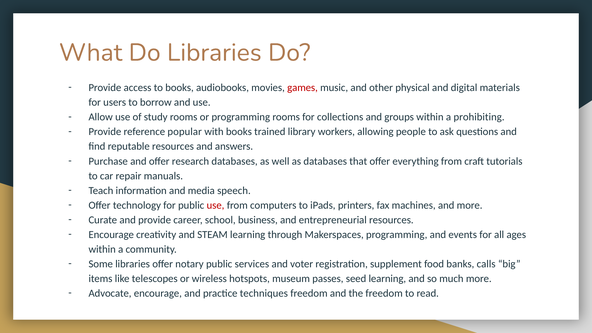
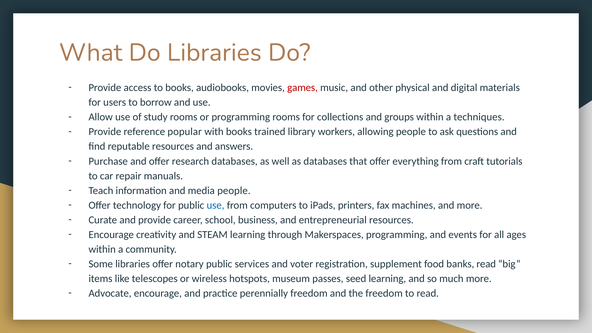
prohibiting: prohibiting -> techniques
media speech: speech -> people
use at (215, 205) colour: red -> blue
banks calls: calls -> read
techniques: techniques -> perennially
